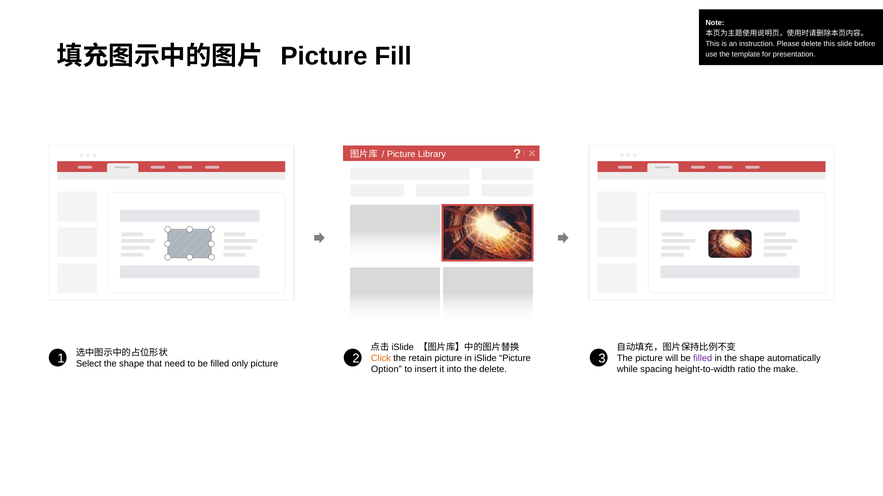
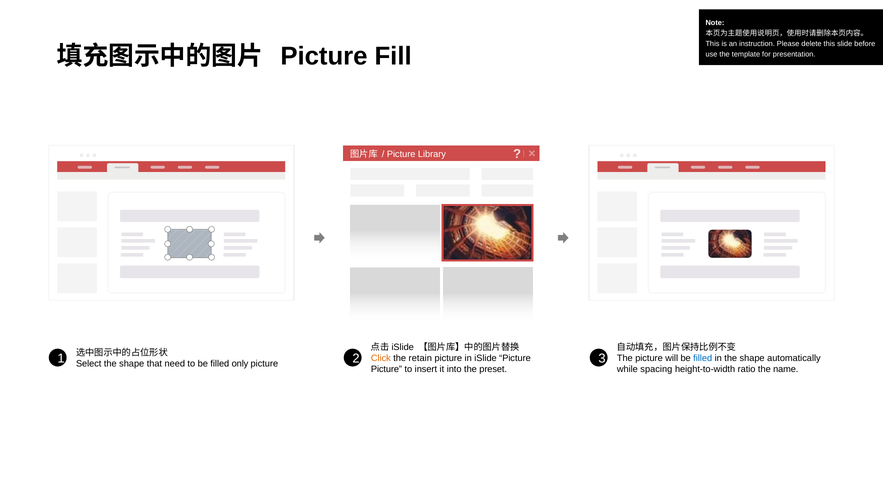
filled at (703, 359) colour: purple -> blue
Option at (386, 370): Option -> Picture
the delete: delete -> preset
make: make -> name
